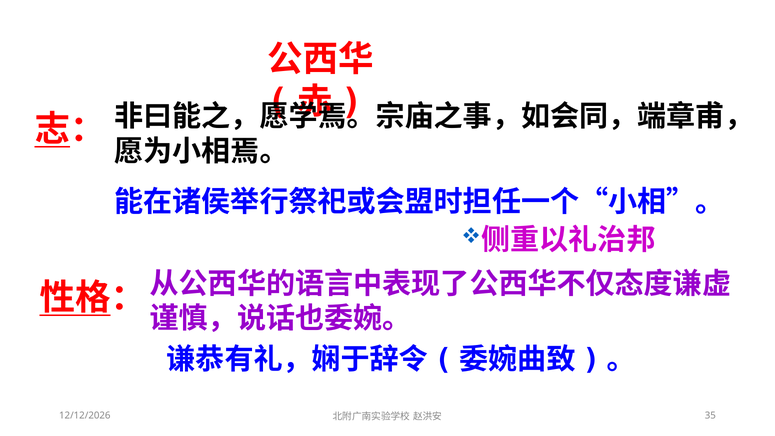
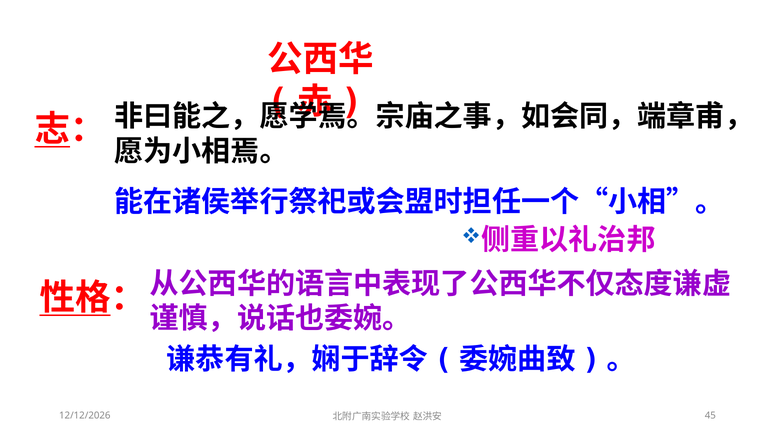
35: 35 -> 45
